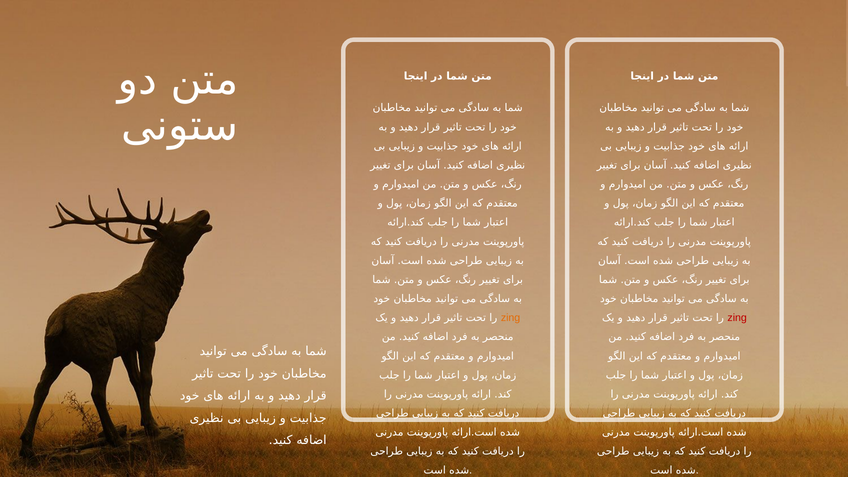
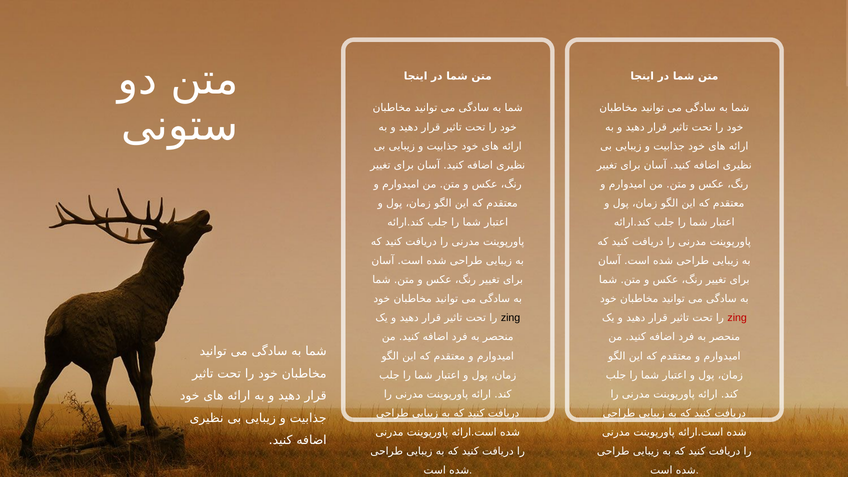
zing at (511, 318) colour: orange -> black
